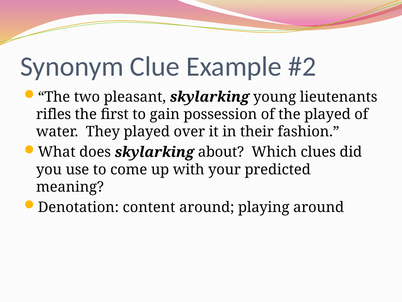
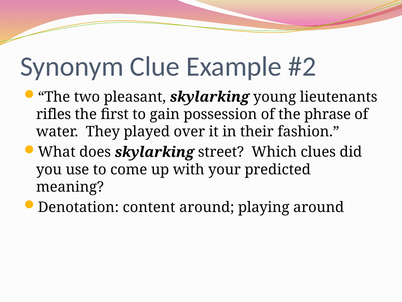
the played: played -> phrase
about: about -> street
